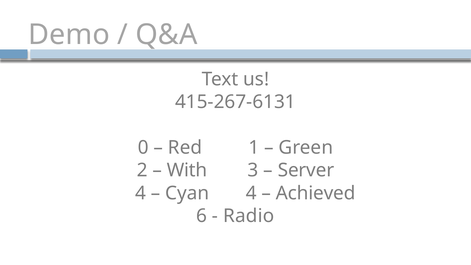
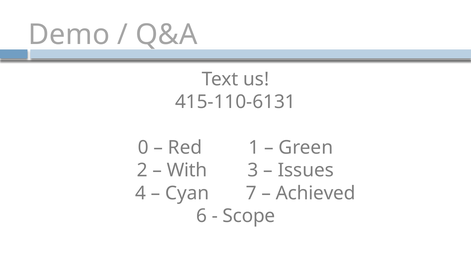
415-267-6131: 415-267-6131 -> 415-110-6131
Server: Server -> Issues
Cyan 4: 4 -> 7
Radio: Radio -> Scope
